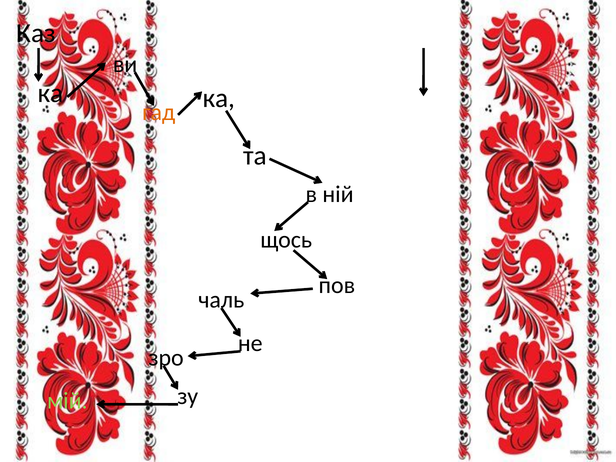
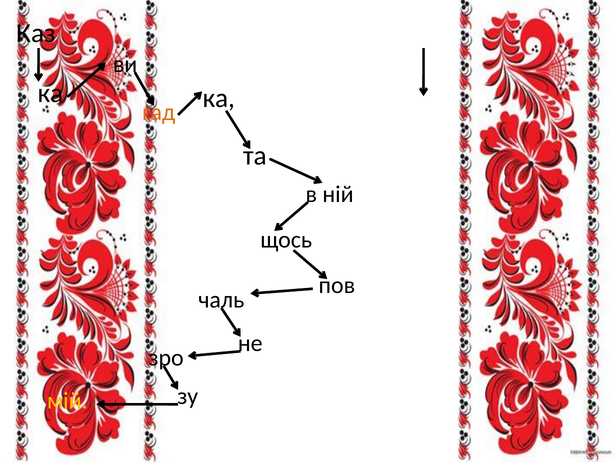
мій colour: light green -> yellow
